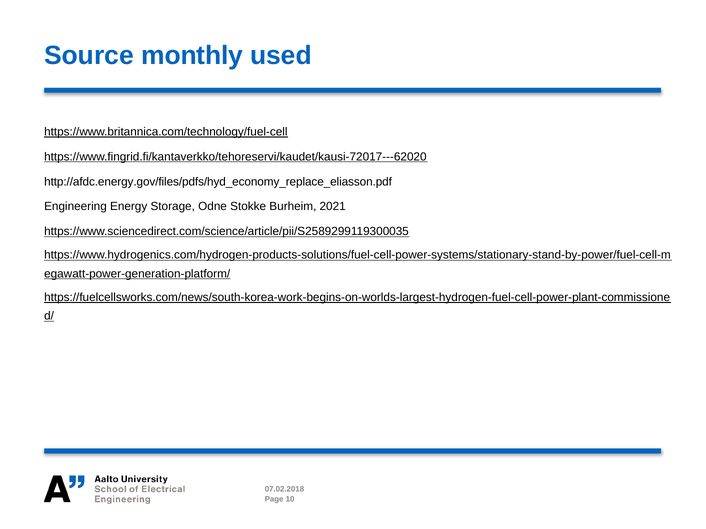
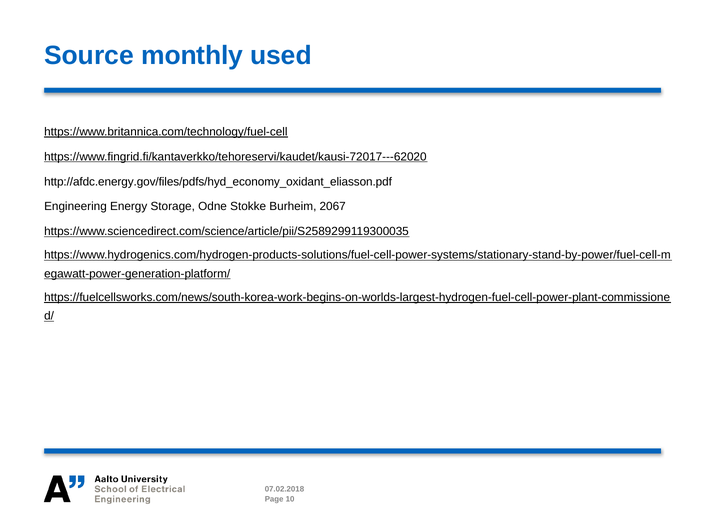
http://afdc.energy.gov/files/pdfs/hyd_economy_replace_eliasson.pdf: http://afdc.energy.gov/files/pdfs/hyd_economy_replace_eliasson.pdf -> http://afdc.energy.gov/files/pdfs/hyd_economy_oxidant_eliasson.pdf
2021: 2021 -> 2067
